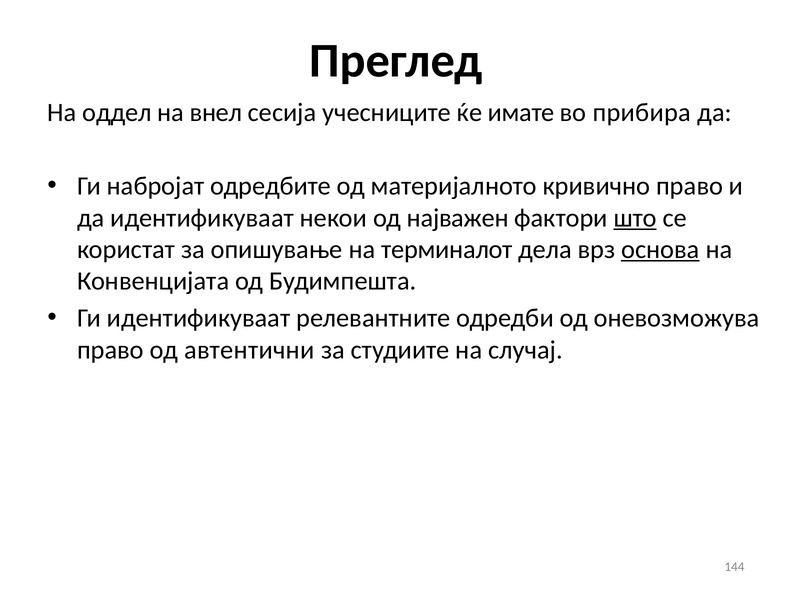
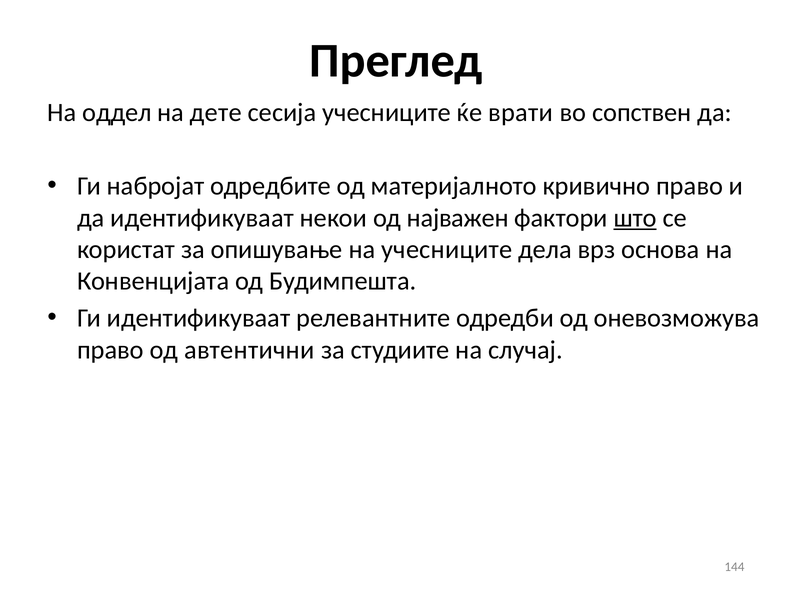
внел: внел -> дете
имате: имате -> врати
прибира: прибира -> сопствен
на терминалот: терминалот -> учесниците
основа underline: present -> none
